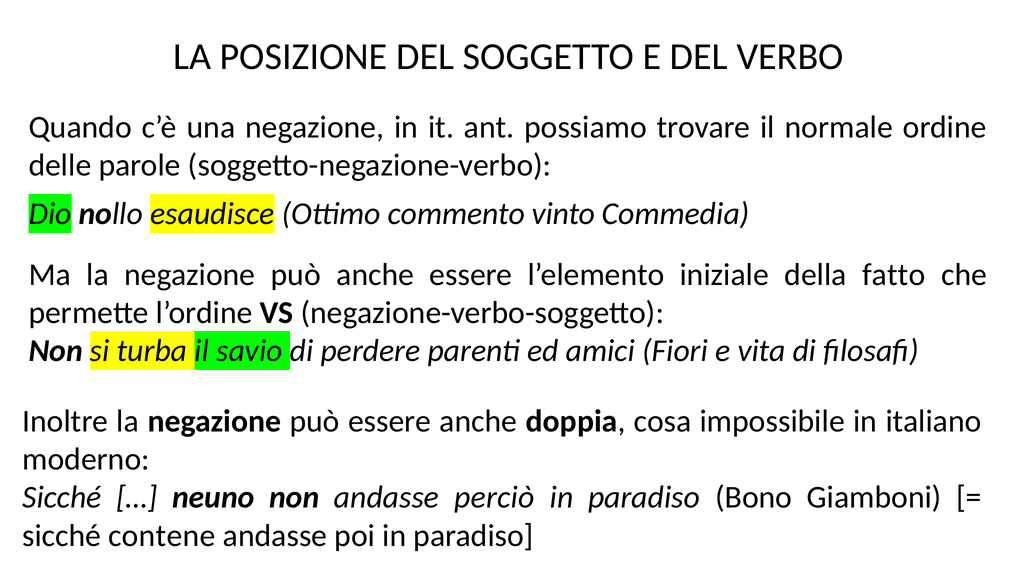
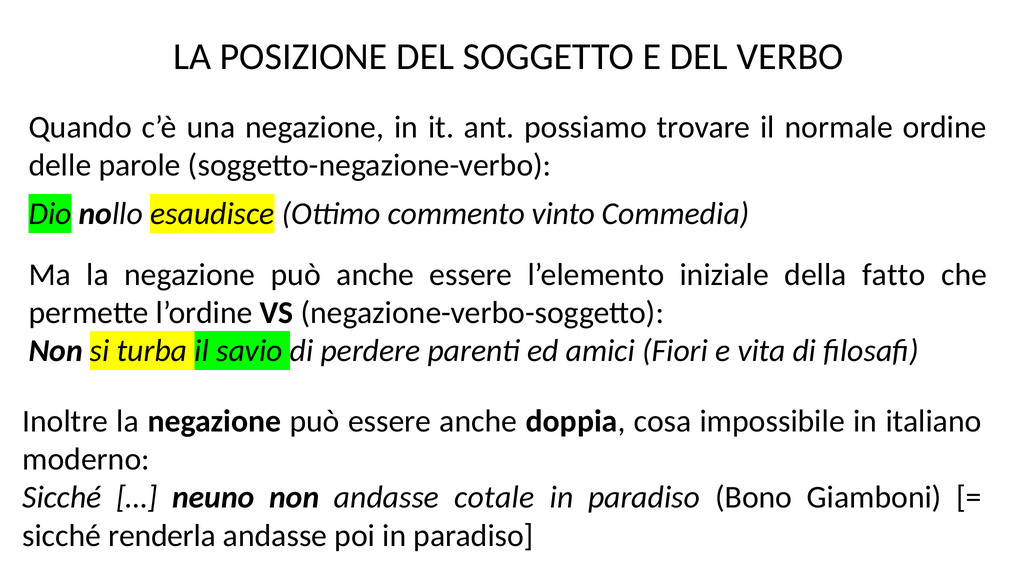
perciò: perciò -> cotale
contene: contene -> renderla
